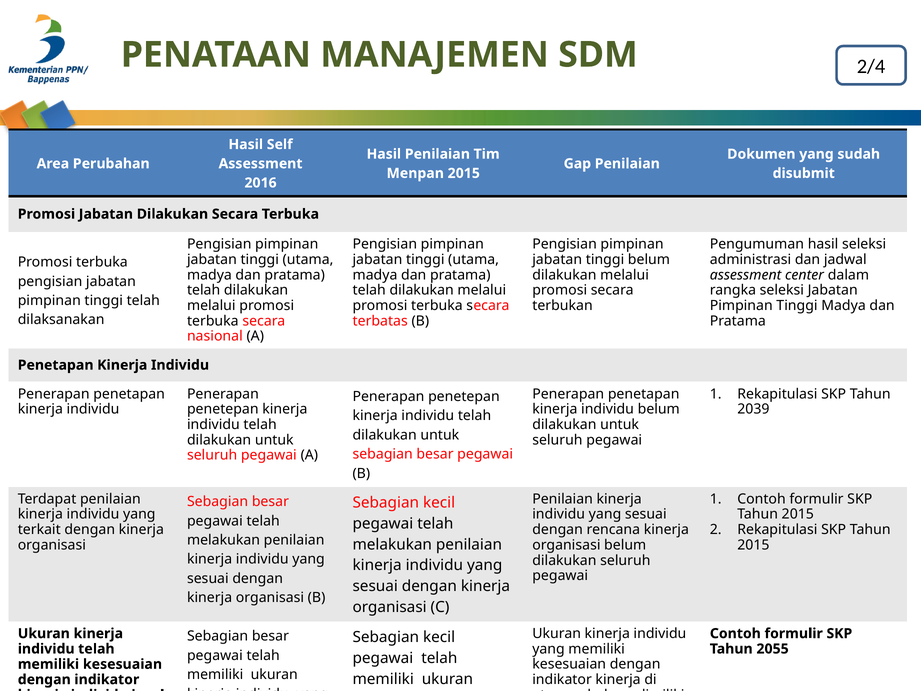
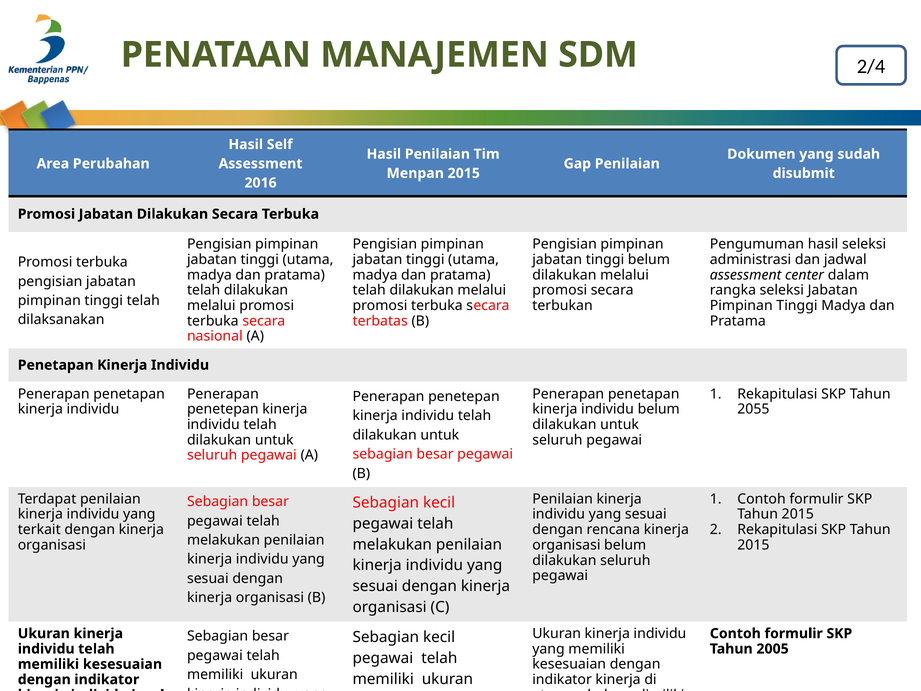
2039: 2039 -> 2055
2055: 2055 -> 2005
